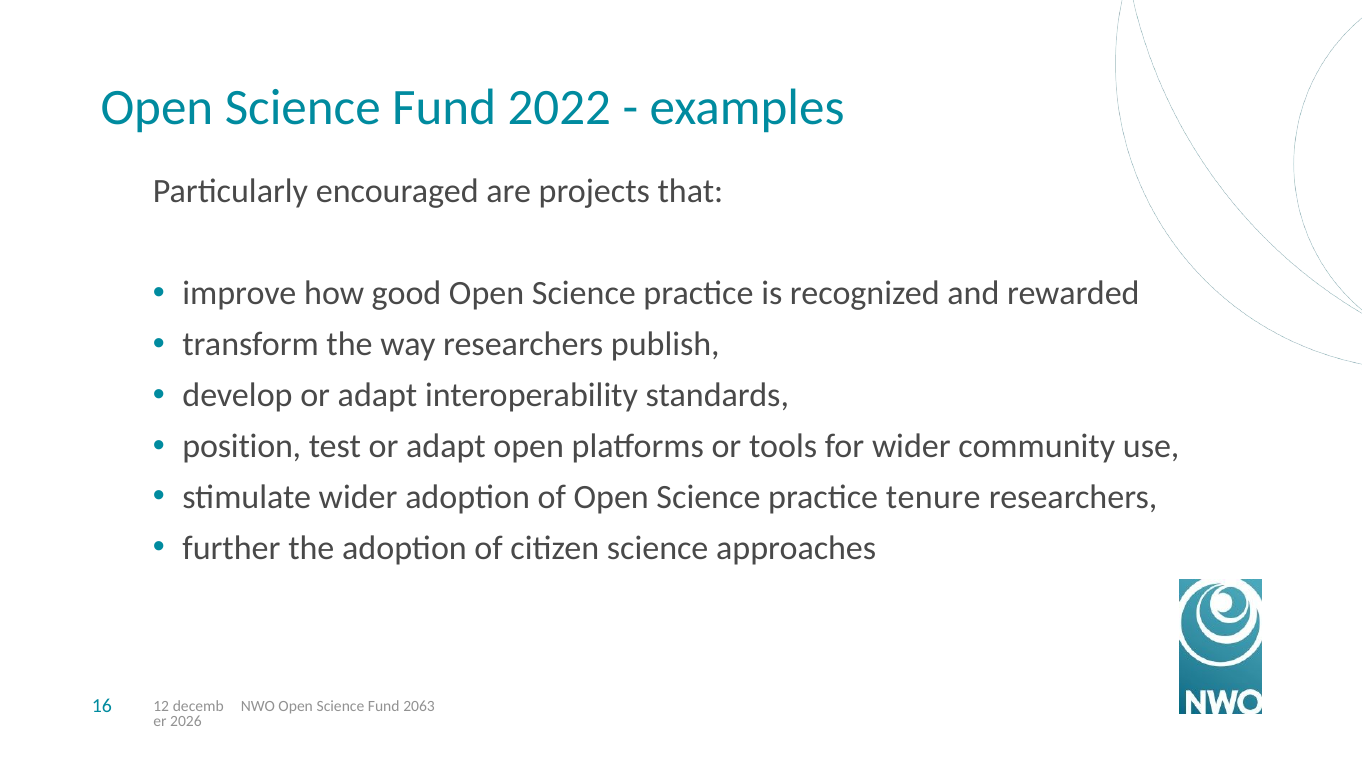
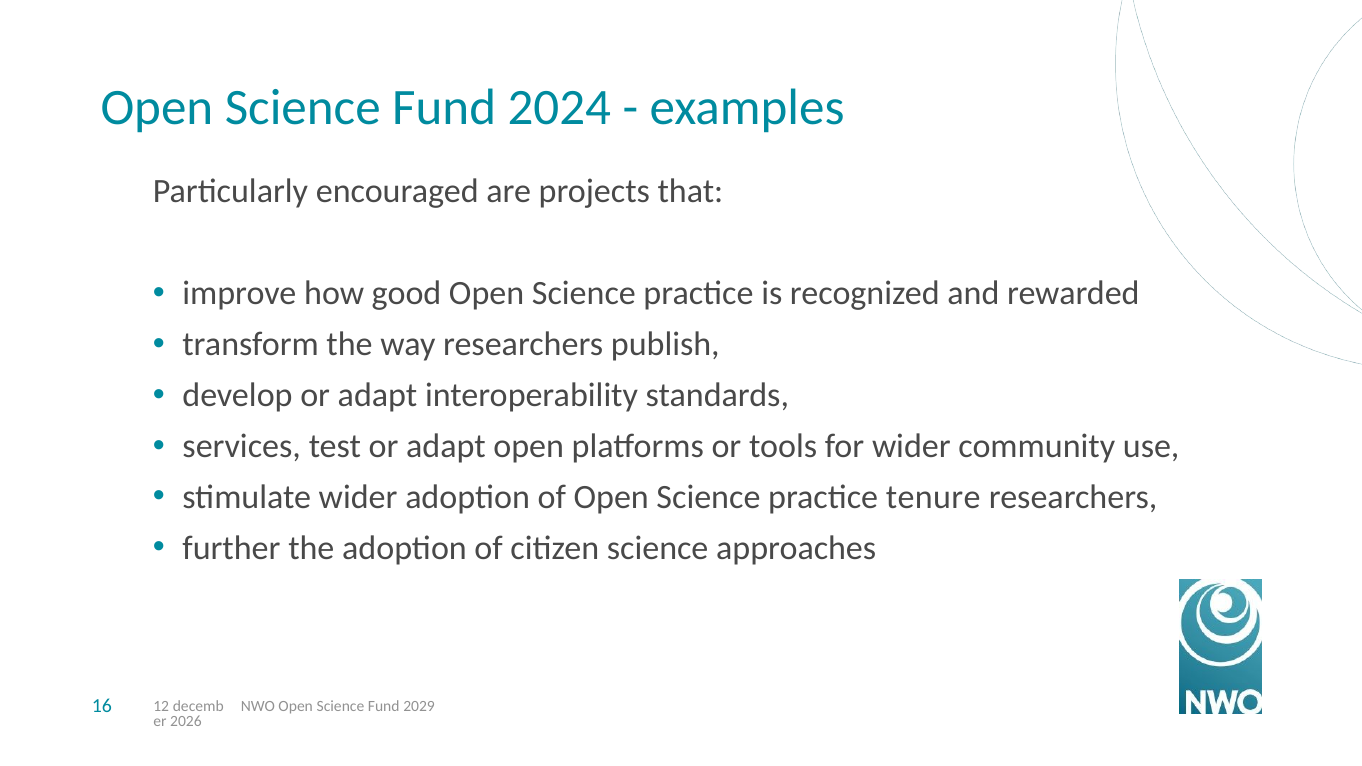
2022: 2022 -> 2024
position: position -> services
2063: 2063 -> 2029
